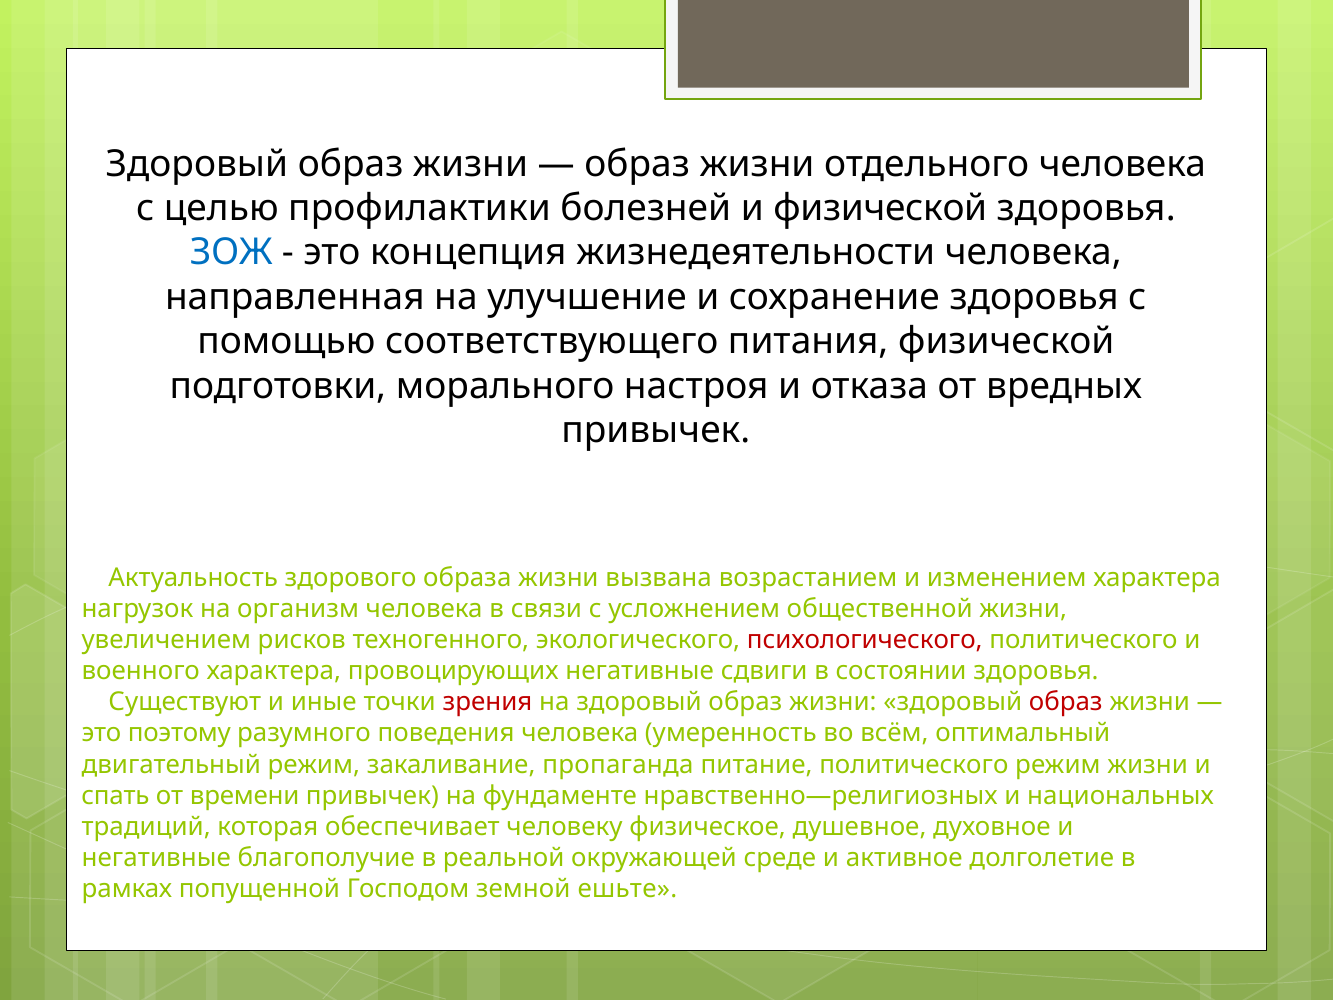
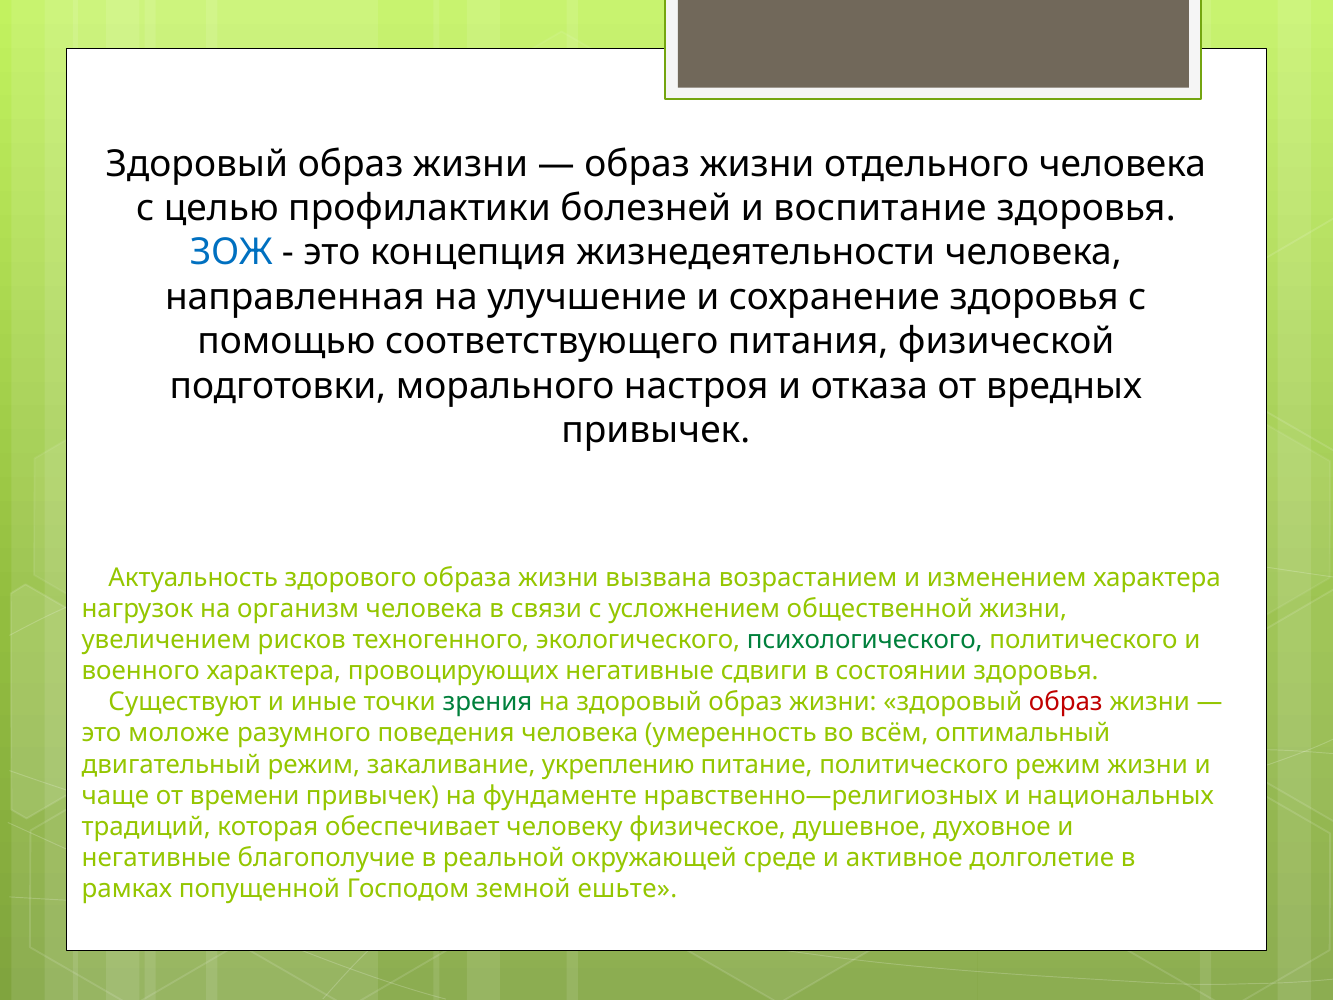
и физической: физической -> воспитание
психологического colour: red -> green
зрения colour: red -> green
поэтому: поэтому -> моложе
пропаганда: пропаганда -> укреплению
спать: спать -> чаще
